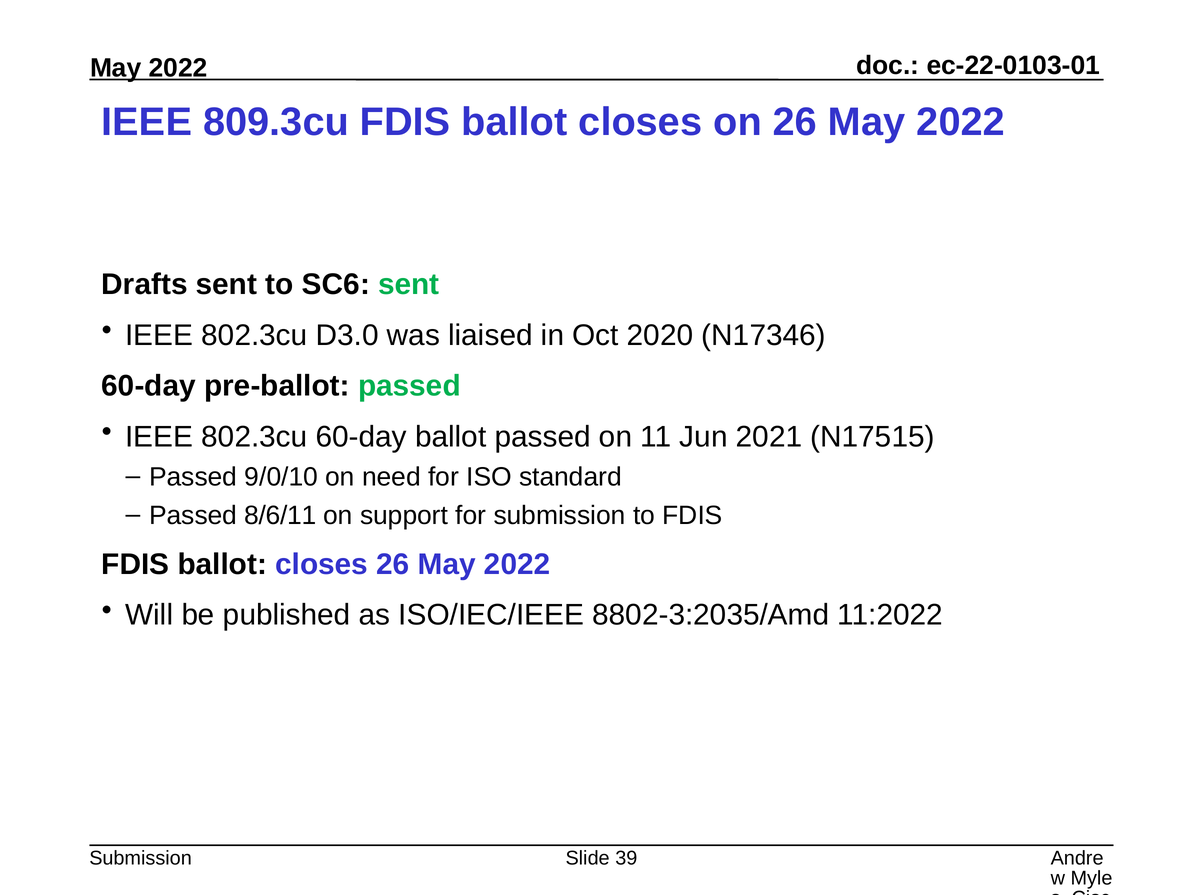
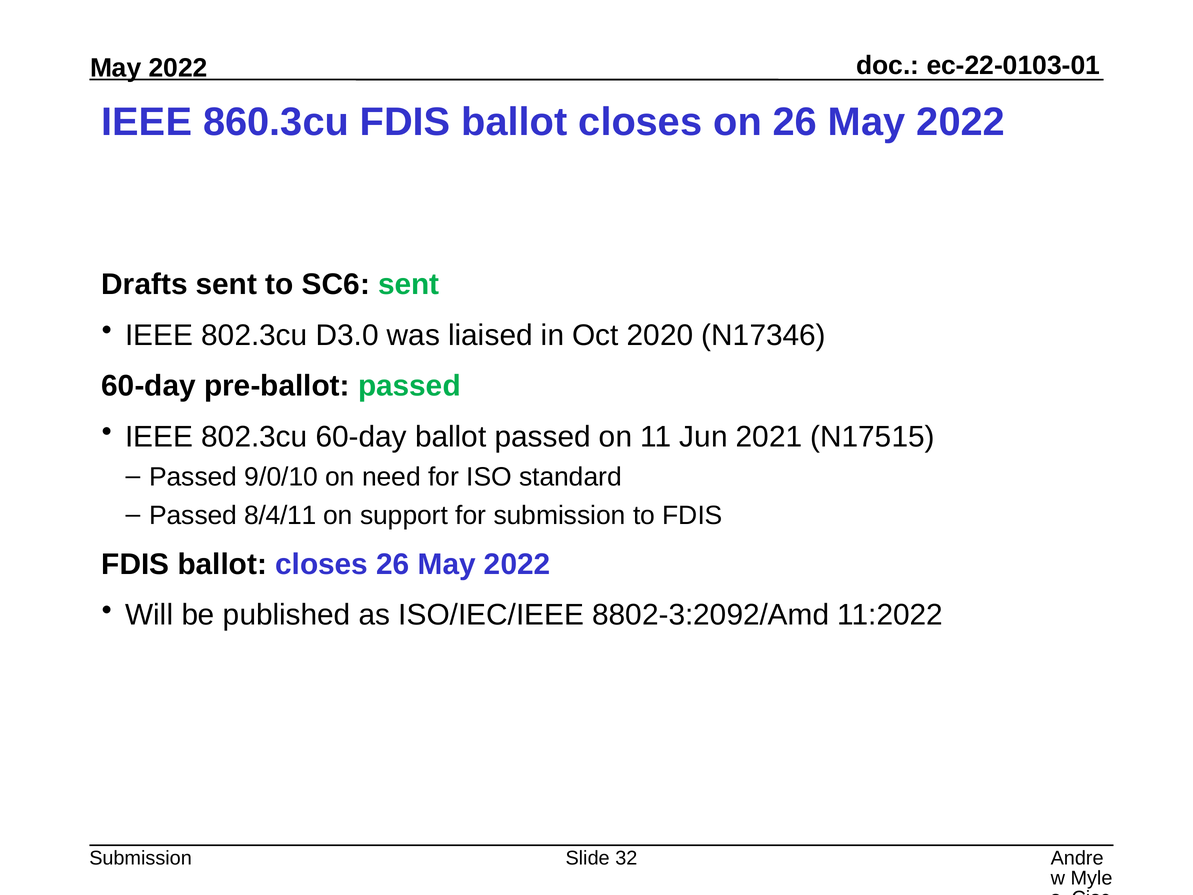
809.3cu: 809.3cu -> 860.3cu
8/6/11: 8/6/11 -> 8/4/11
8802-3:2035/Amd: 8802-3:2035/Amd -> 8802-3:2092/Amd
39: 39 -> 32
